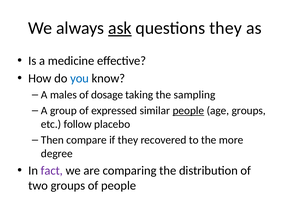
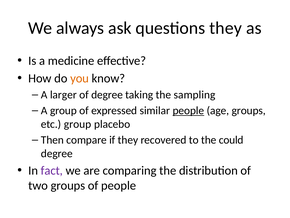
ask underline: present -> none
you colour: blue -> orange
males: males -> larger
of dosage: dosage -> degree
etc follow: follow -> group
more: more -> could
